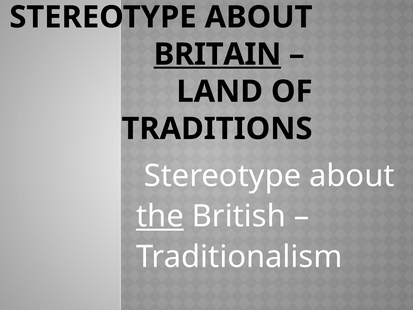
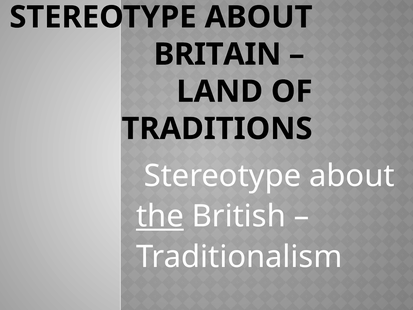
BRITAIN underline: present -> none
